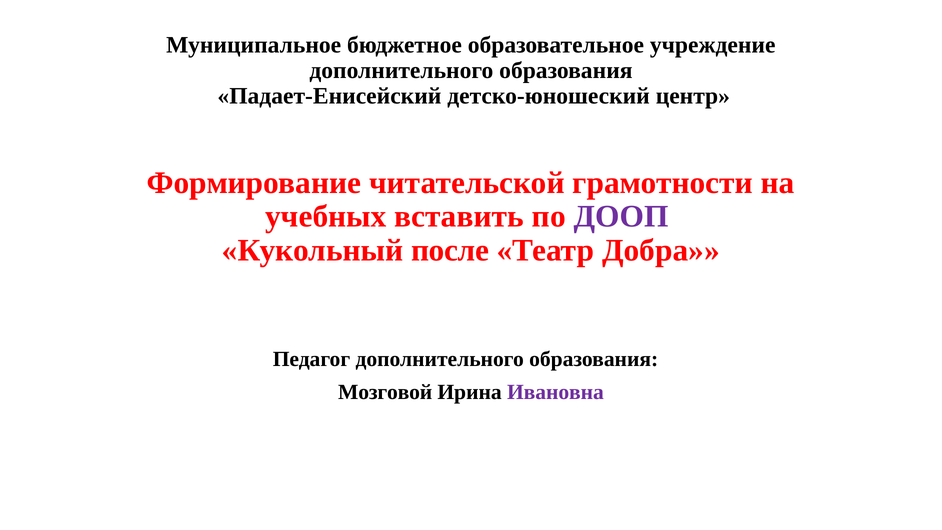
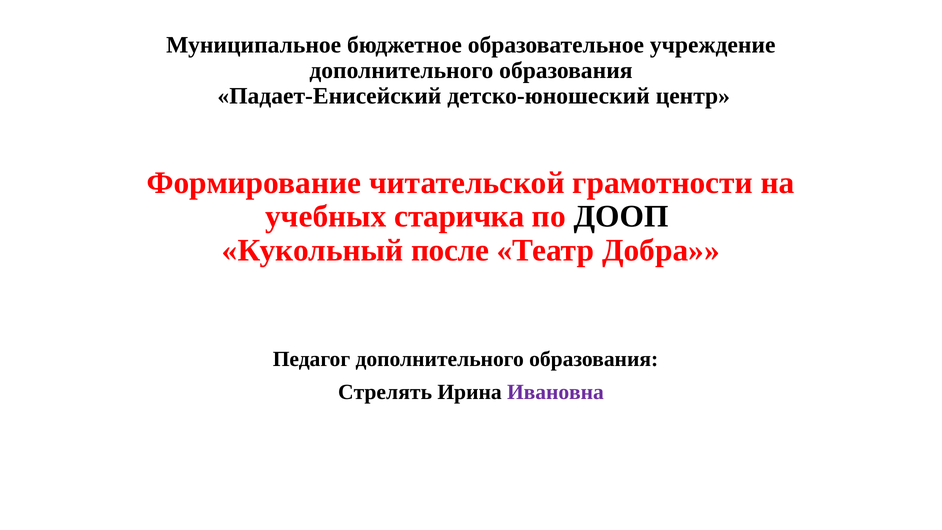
вставить: вставить -> старичка
ДООП colour: purple -> black
Мозговой: Мозговой -> Стрелять
